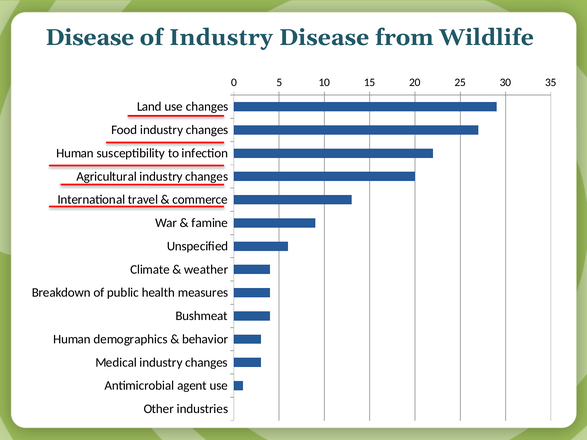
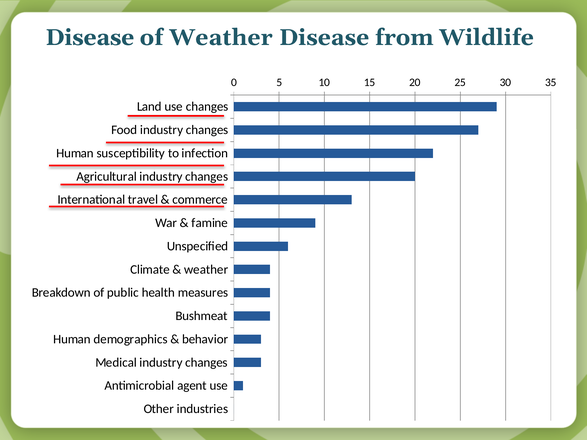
of Industry: Industry -> Weather
